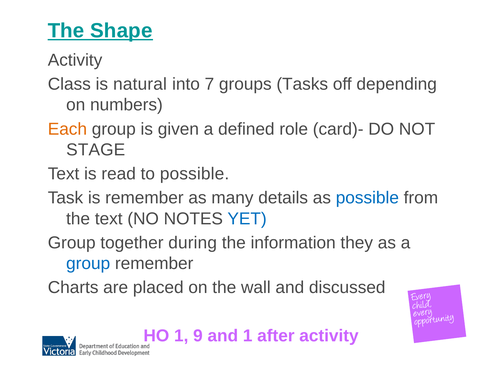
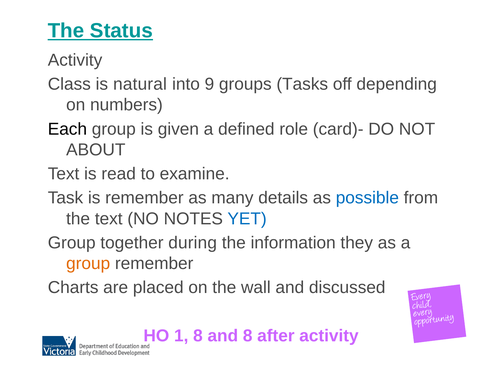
Shape: Shape -> Status
7: 7 -> 9
Each colour: orange -> black
STAGE: STAGE -> ABOUT
to possible: possible -> examine
group at (88, 263) colour: blue -> orange
1 9: 9 -> 8
and 1: 1 -> 8
